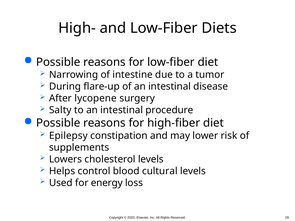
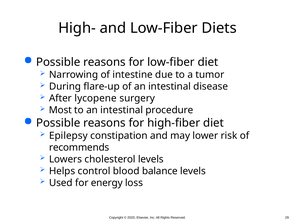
Salty: Salty -> Most
supplements: supplements -> recommends
cultural: cultural -> balance
